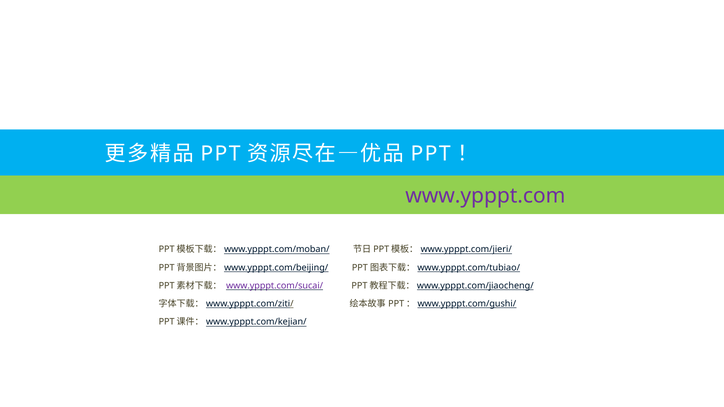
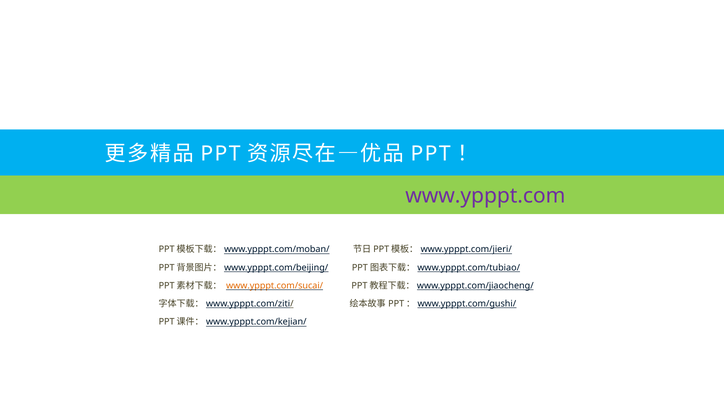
www.ypppt.com/sucai/ colour: purple -> orange
